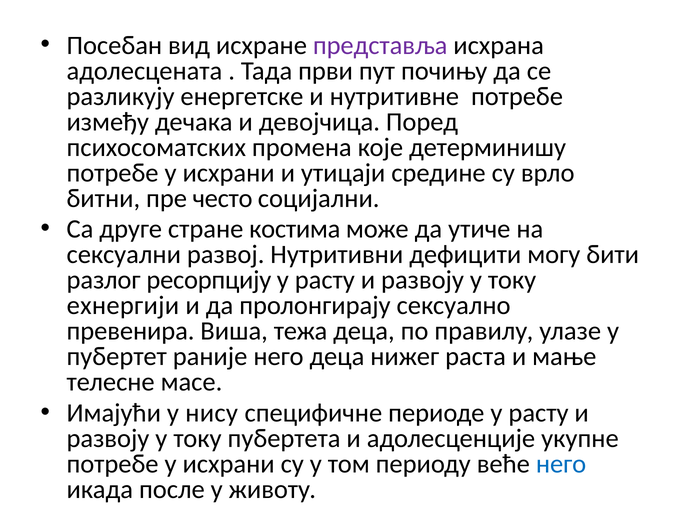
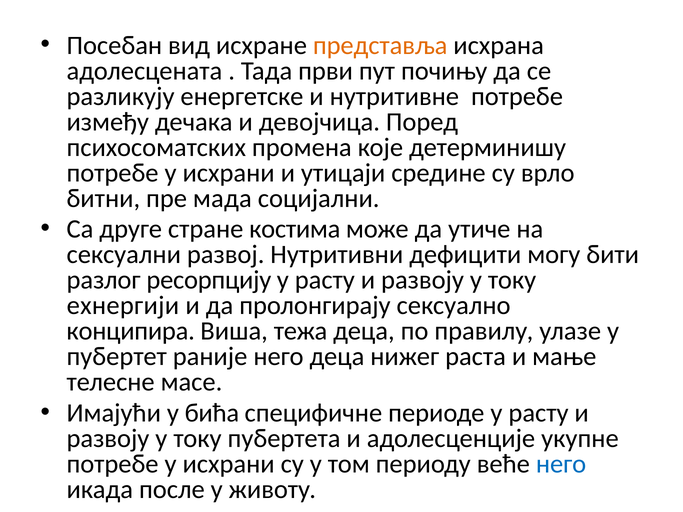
представља colour: purple -> orange
често: често -> мада
превенира: превенира -> конципира
нису: нису -> бића
